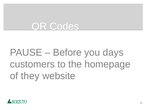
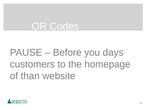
they: they -> than
